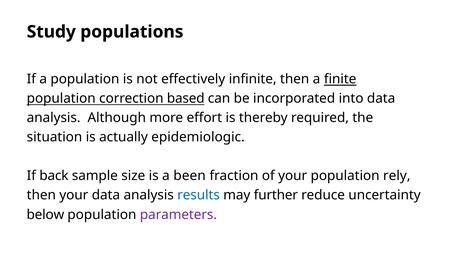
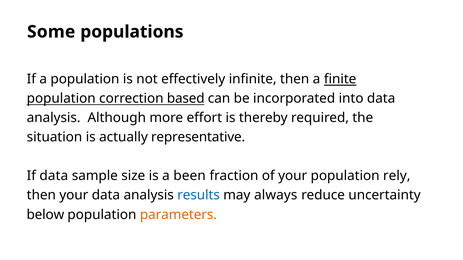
Study: Study -> Some
epidemiologic: epidemiologic -> representative
If back: back -> data
further: further -> always
parameters colour: purple -> orange
